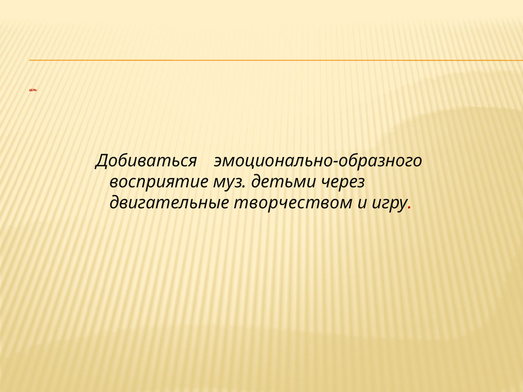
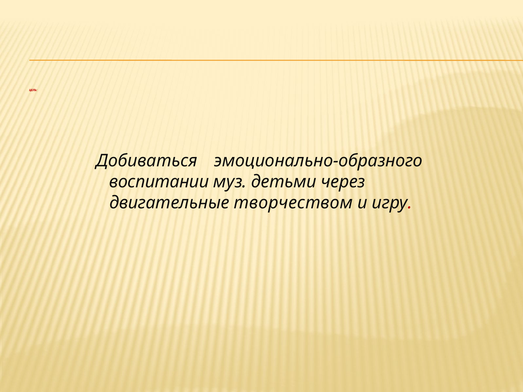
восприятие: восприятие -> воспитании
